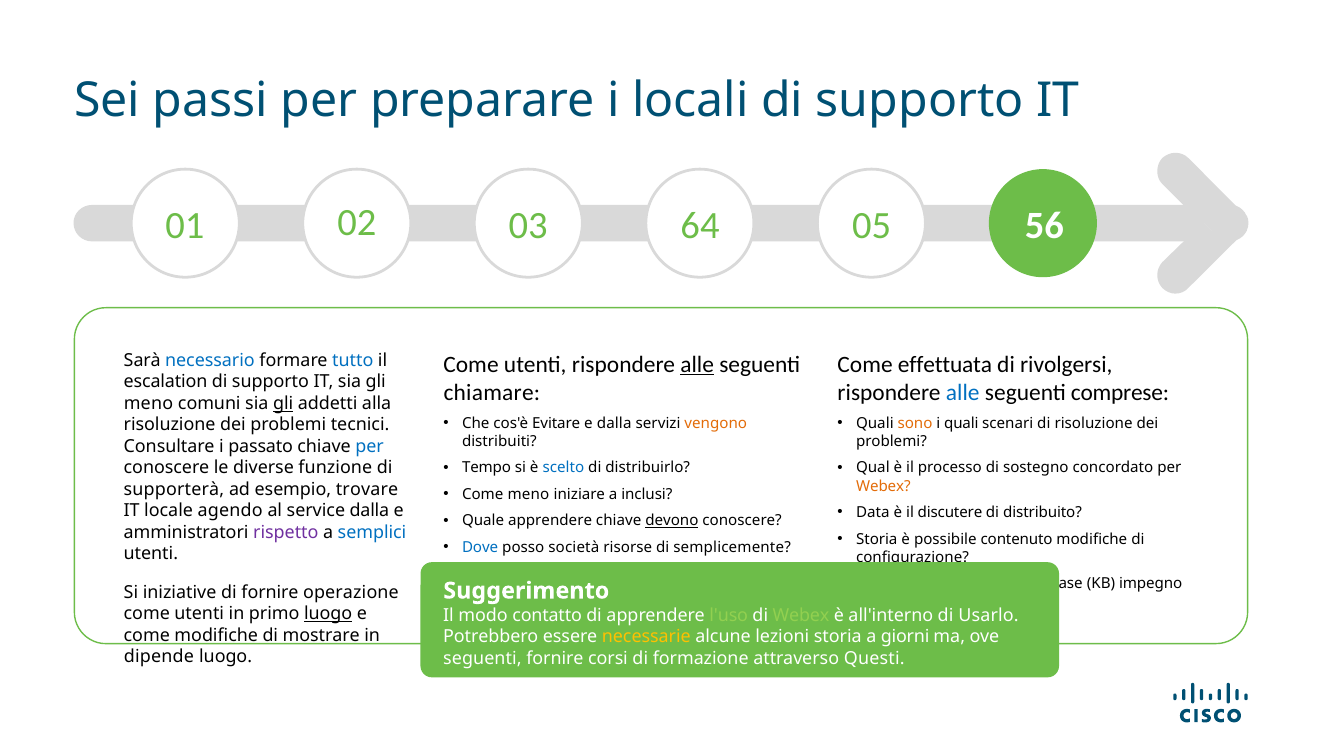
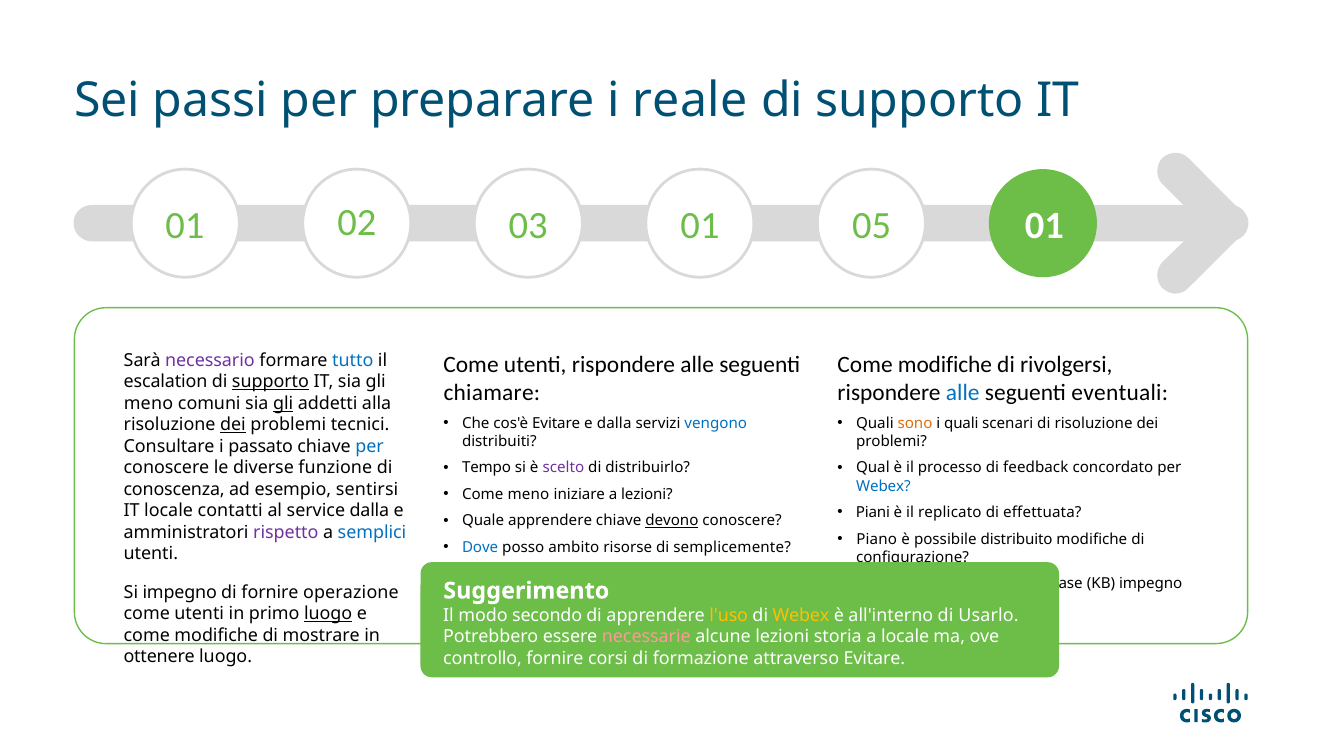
locali: locali -> reale
03 64: 64 -> 01
05 56: 56 -> 01
alle at (697, 364) underline: present -> none
effettuata at (945, 364): effettuata -> modifiche
necessario colour: blue -> purple
supporto at (270, 382) underline: none -> present
comprese: comprese -> eventuali
vengono colour: orange -> blue
dei at (233, 425) underline: none -> present
scelto colour: blue -> purple
sostegno: sostegno -> feedback
Webex at (883, 486) colour: orange -> blue
supporterà: supporterà -> conoscenza
trovare: trovare -> sentirsi
a inclusi: inclusi -> lezioni
Data: Data -> Piani
discutere: discutere -> replicato
distribuito: distribuito -> effettuata
agendo: agendo -> contatti
Storia at (877, 539): Storia -> Piano
contenuto: contenuto -> distribuito
società: società -> ambito
Si iniziative: iniziative -> impegno
contatto: contatto -> secondo
l'uso colour: light green -> yellow
Webex at (801, 615) colour: light green -> yellow
necessarie colour: yellow -> pink
a giorni: giorni -> locale
dipende: dipende -> ottenere
seguenti at (482, 658): seguenti -> controllo
attraverso Questi: Questi -> Evitare
